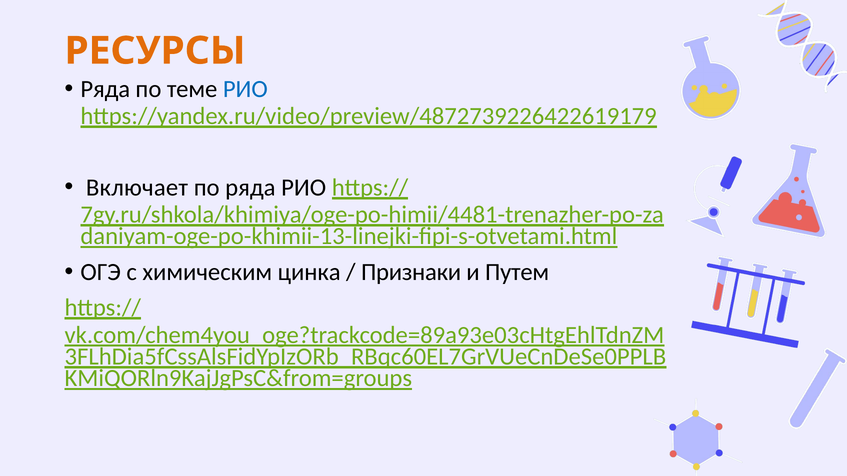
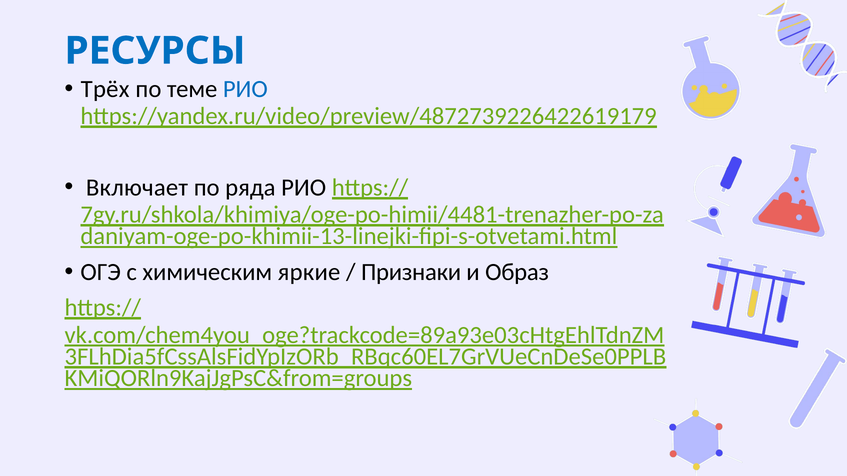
РЕСУРСЫ colour: orange -> blue
Ряда at (105, 89): Ряда -> Трёх
цинка: цинка -> яркие
Путем: Путем -> Образ
